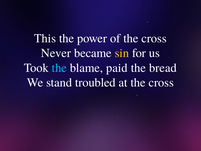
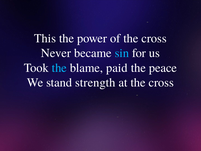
sin colour: yellow -> light blue
bread: bread -> peace
troubled: troubled -> strength
